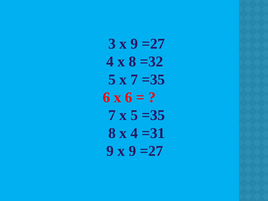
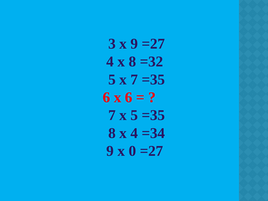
=31: =31 -> =34
9 х 9: 9 -> 0
